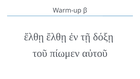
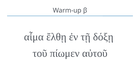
ἔλθῃ at (34, 37): ἔλθῃ -> αἷμα
